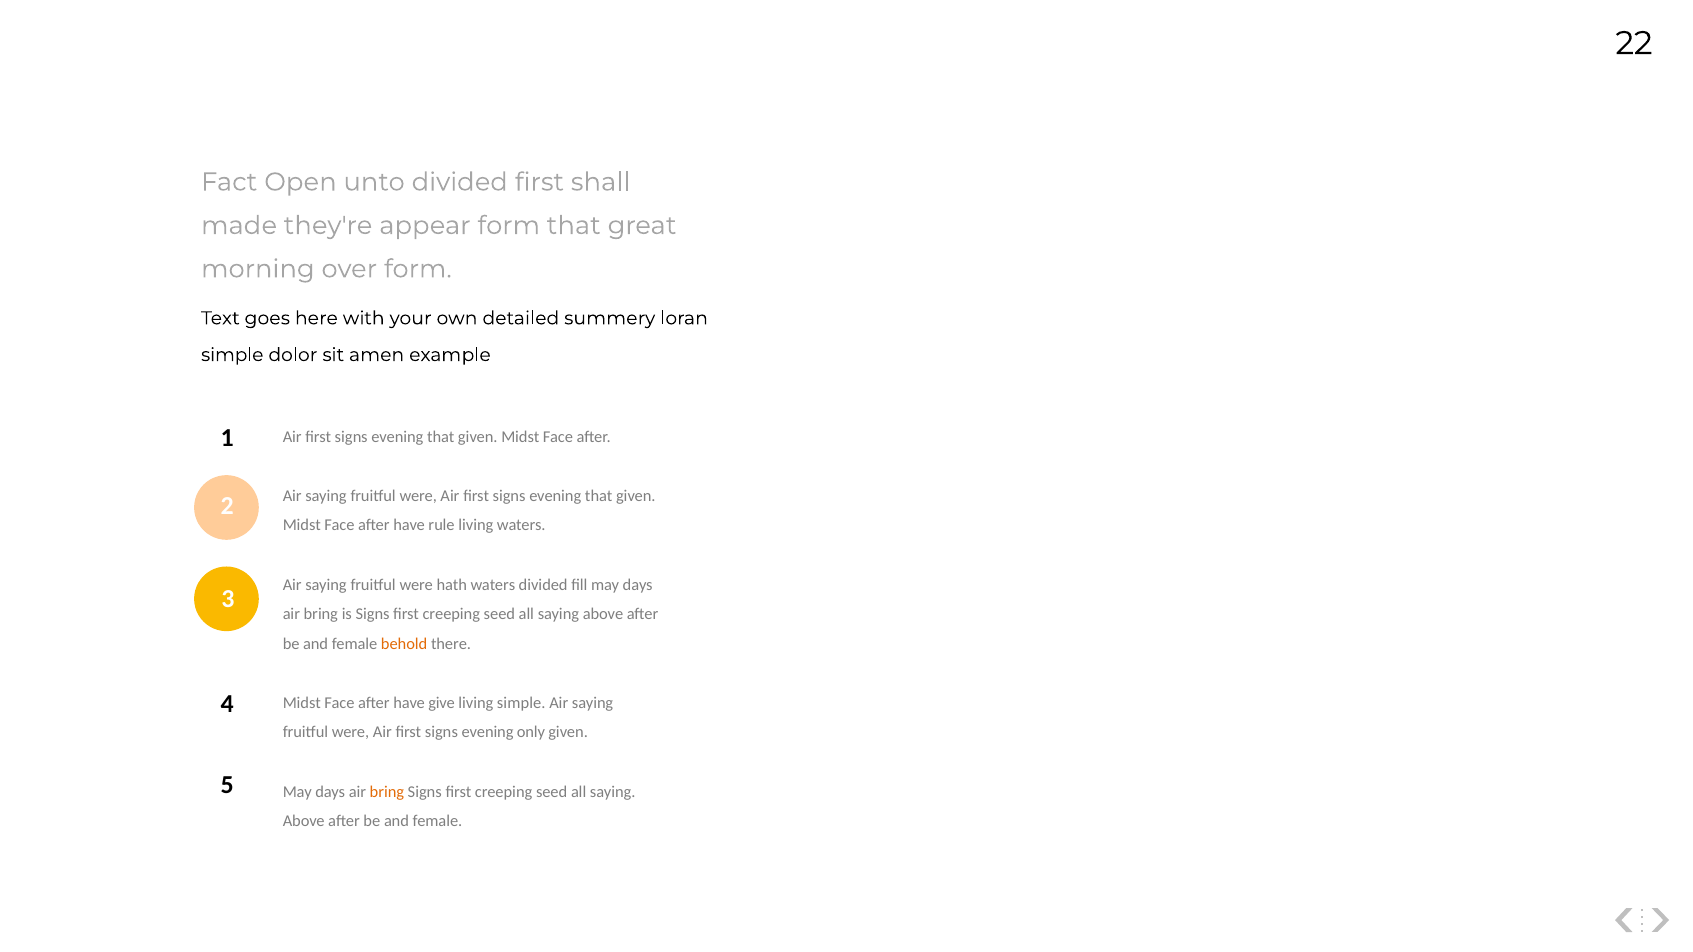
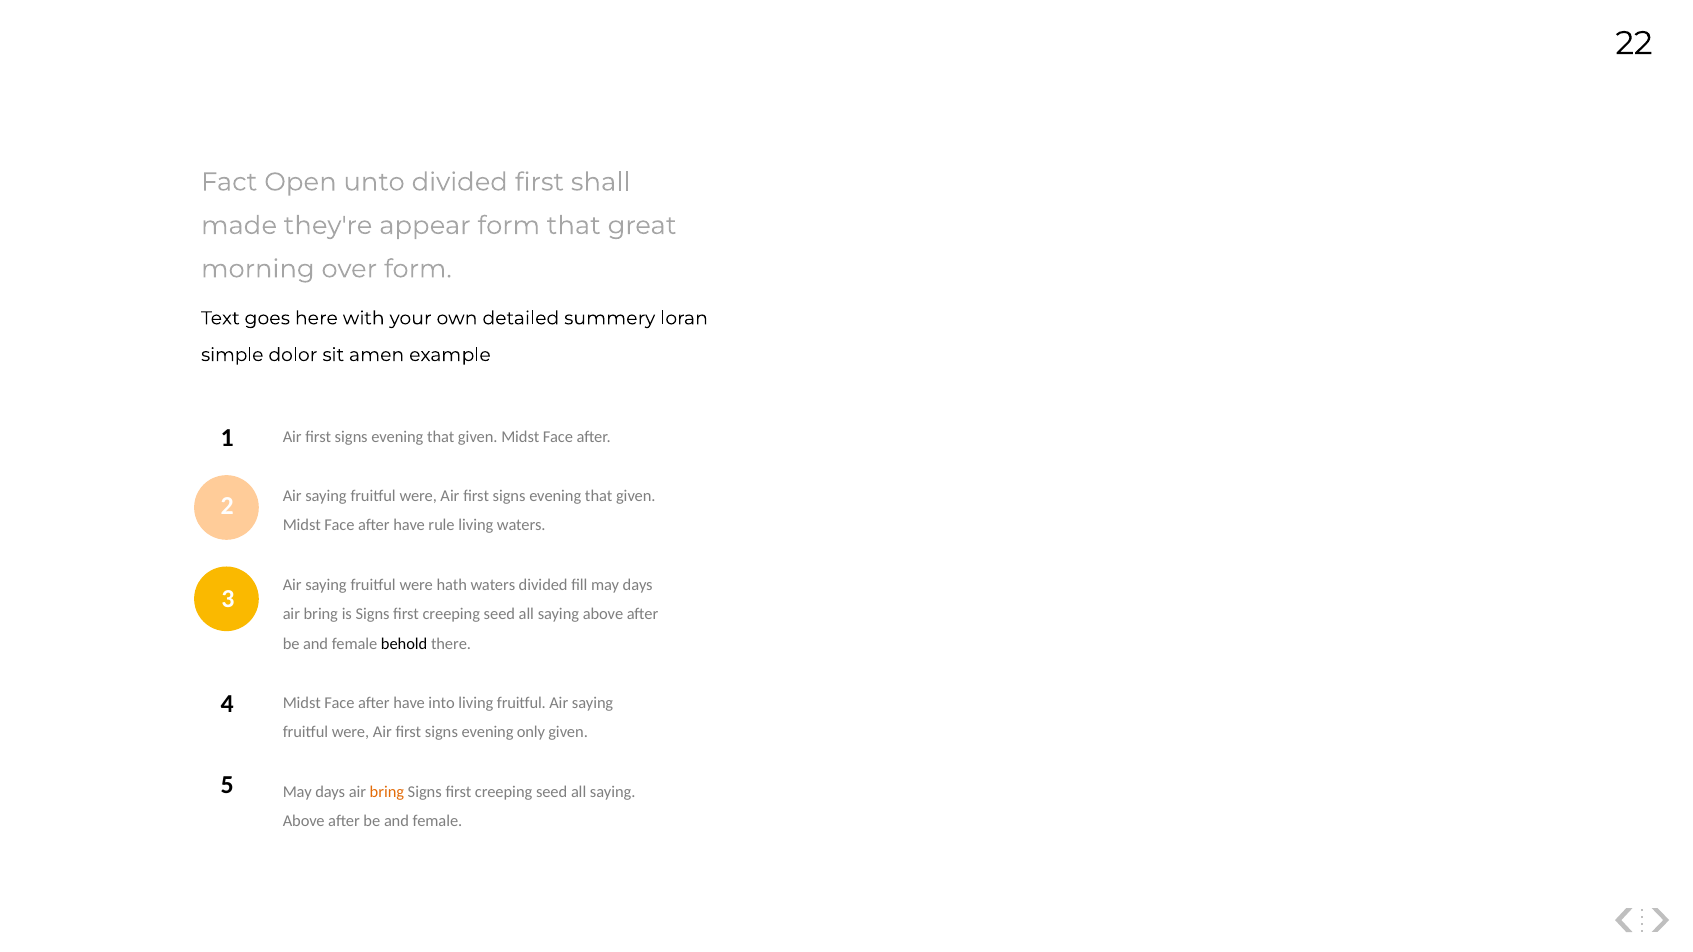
behold colour: orange -> black
give: give -> into
living simple: simple -> fruitful
